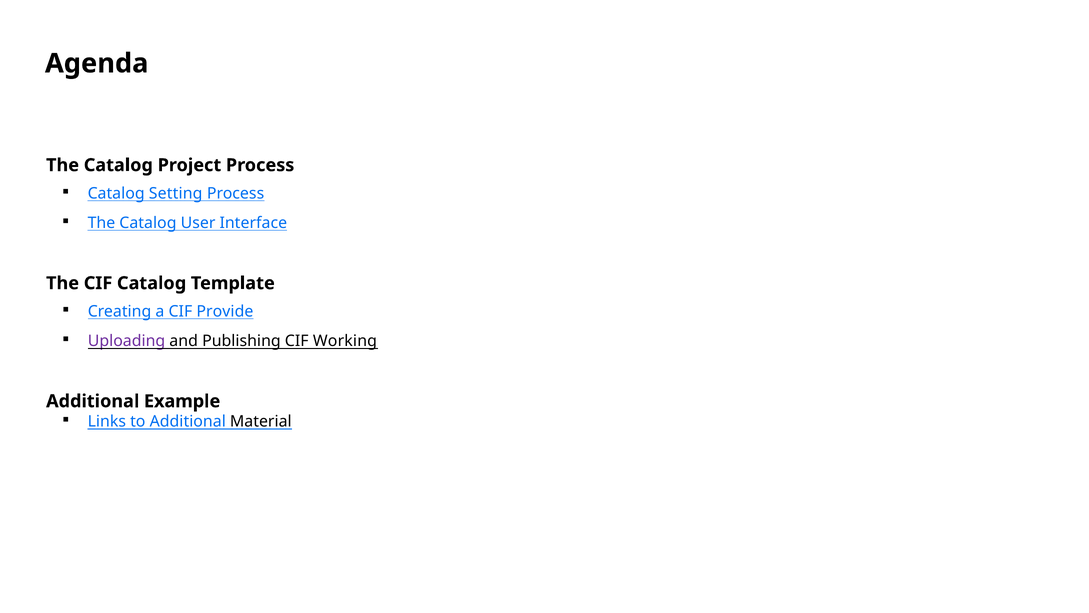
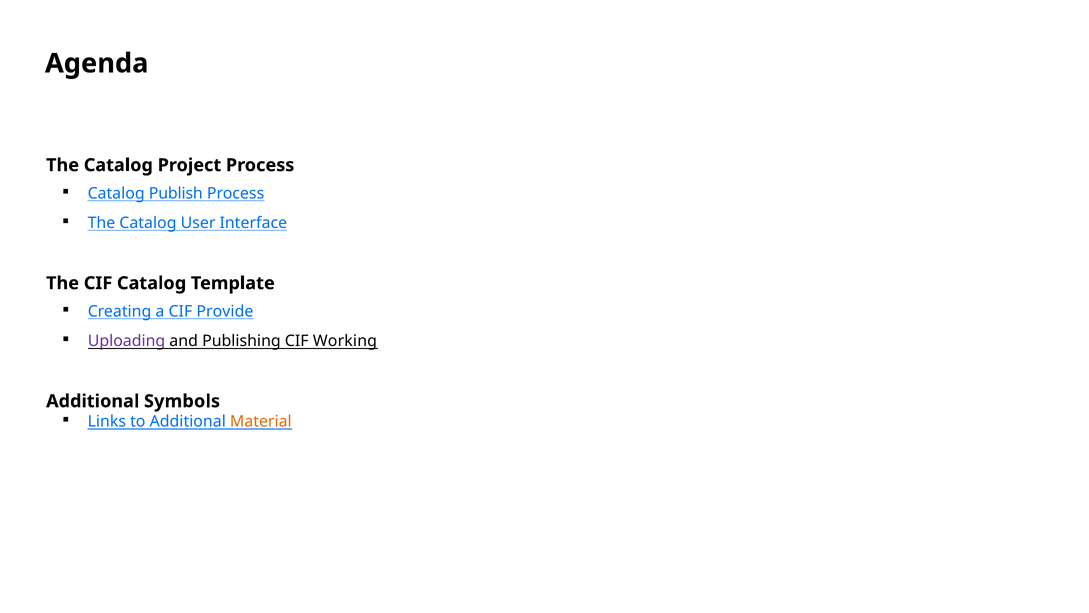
Setting: Setting -> Publish
Example: Example -> Symbols
Material colour: black -> orange
